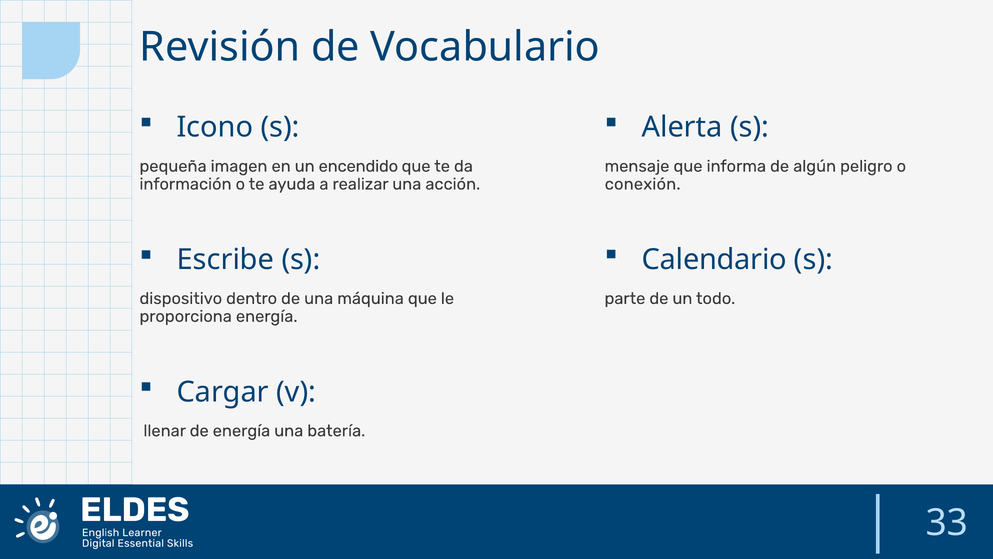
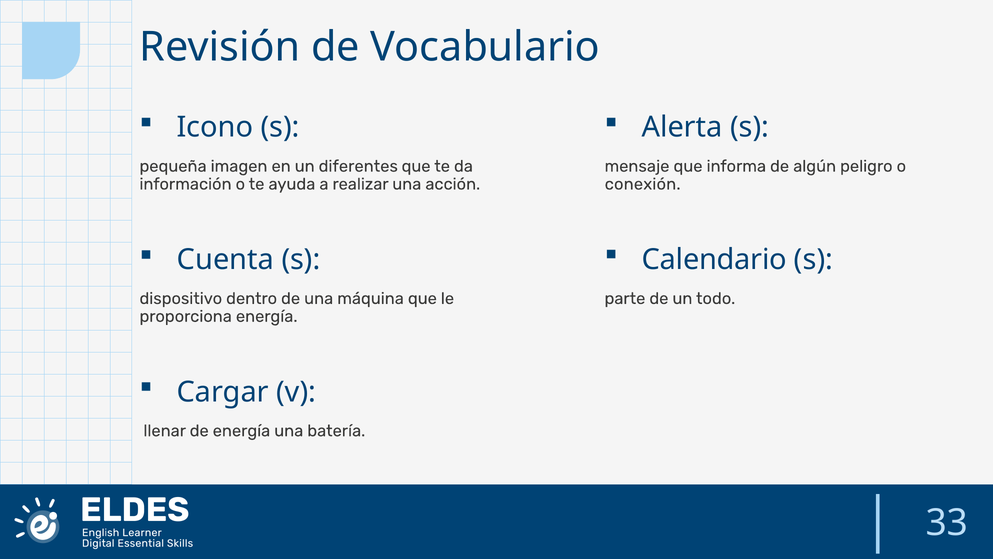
encendido: encendido -> diferentes
Escribe: Escribe -> Cuenta
